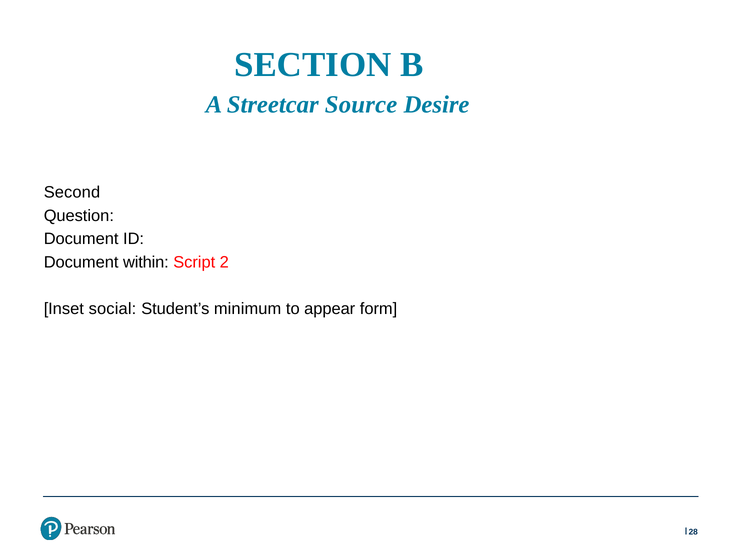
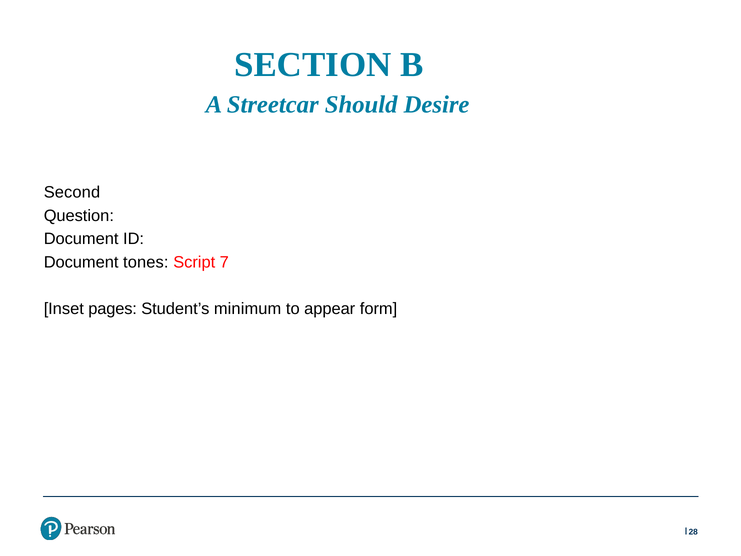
Source: Source -> Should
within: within -> tones
2: 2 -> 7
social: social -> pages
